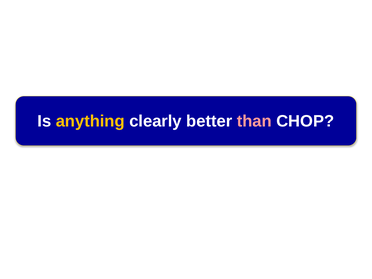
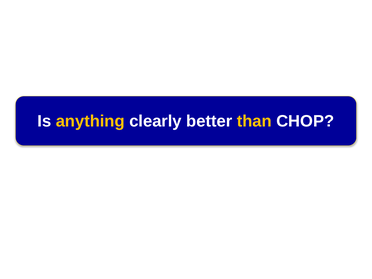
than colour: pink -> yellow
